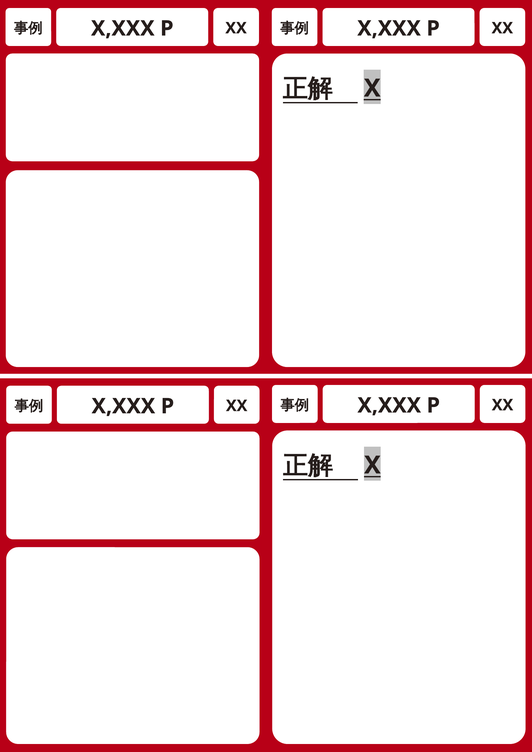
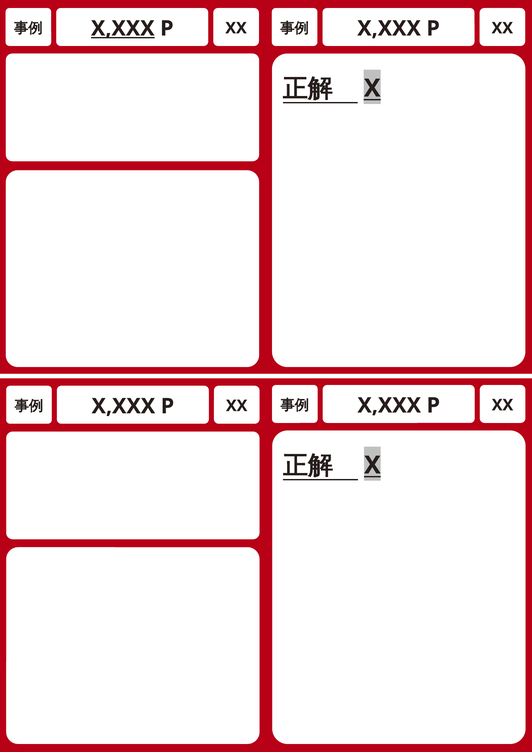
X,XXX at (123, 28) underline: none -> present
